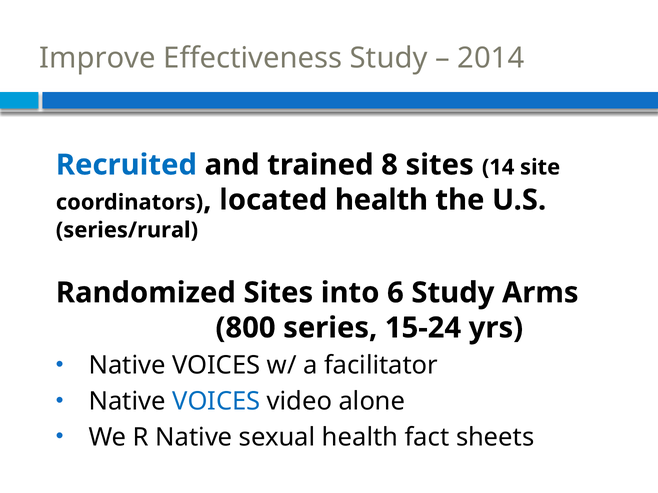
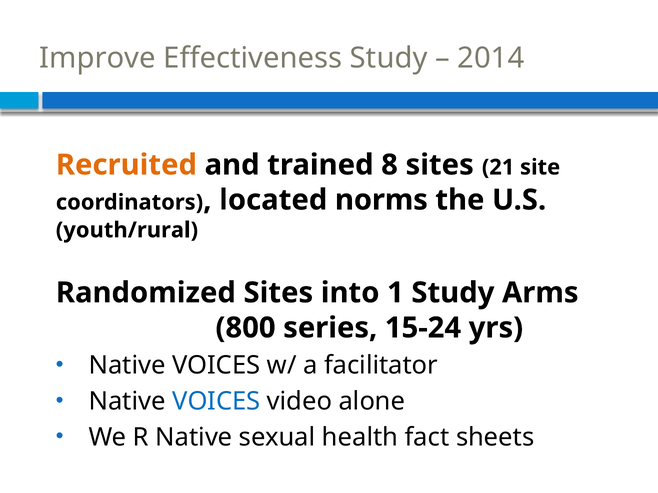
Recruited colour: blue -> orange
14: 14 -> 21
located health: health -> norms
series/rural: series/rural -> youth/rural
6: 6 -> 1
